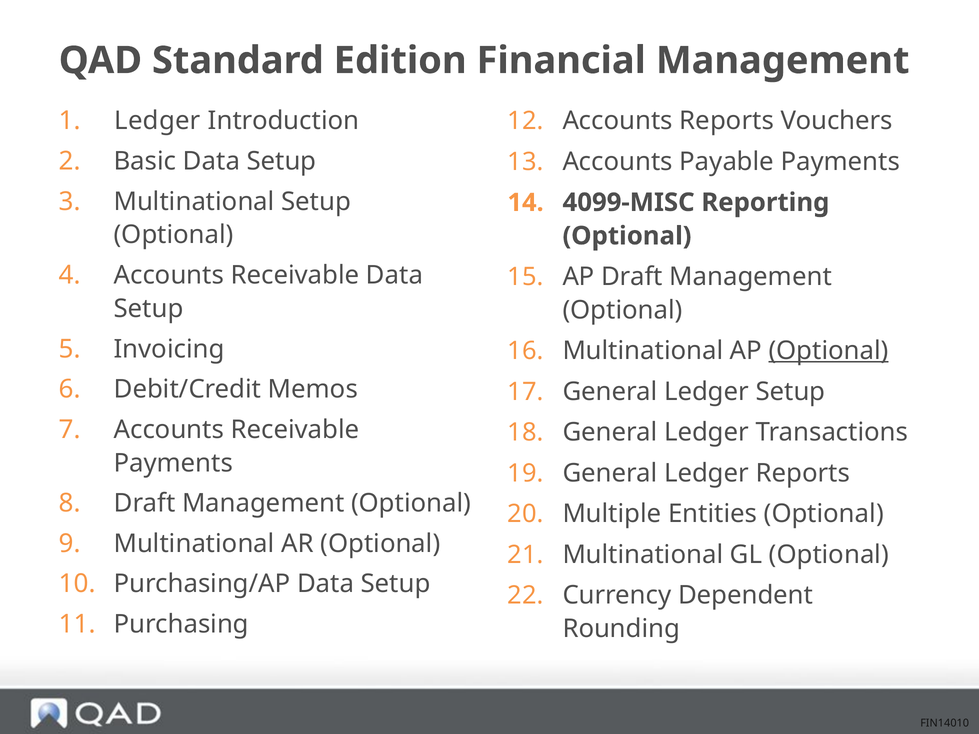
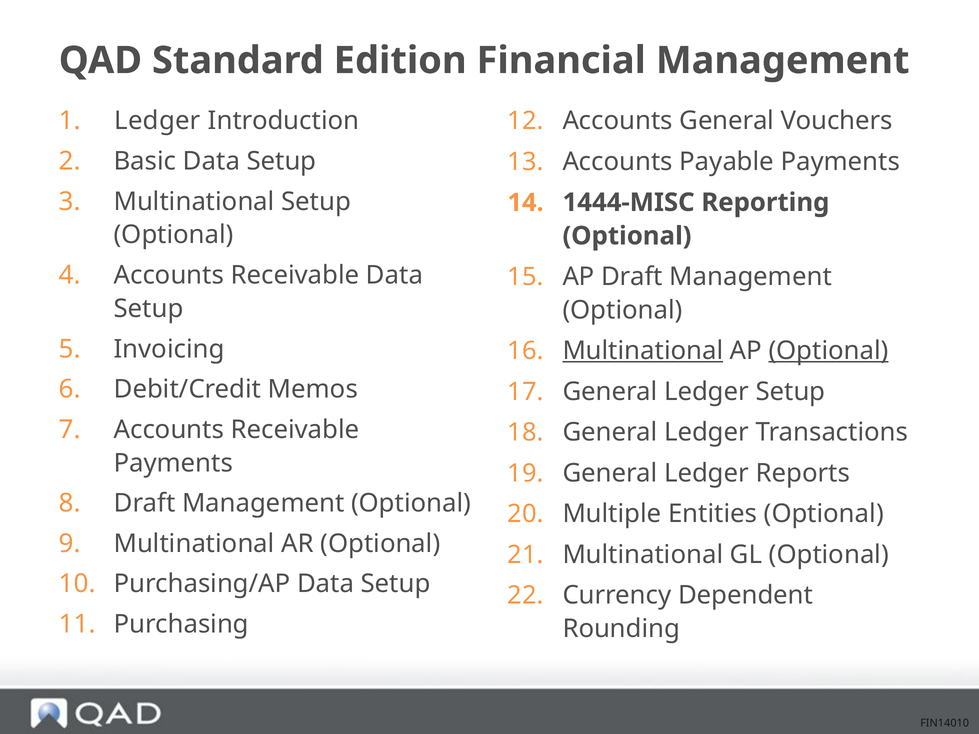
Accounts Reports: Reports -> General
4099-MISC: 4099-MISC -> 1444-MISC
Multinational at (643, 351) underline: none -> present
